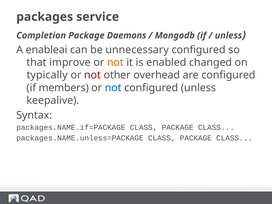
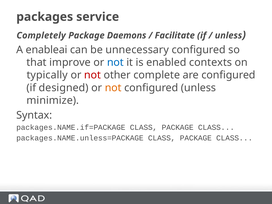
Completion: Completion -> Completely
Mongodb: Mongodb -> Facilitate
not at (115, 62) colour: orange -> blue
changed: changed -> contexts
overhead: overhead -> complete
members: members -> designed
not at (113, 88) colour: blue -> orange
keepalive: keepalive -> minimize
